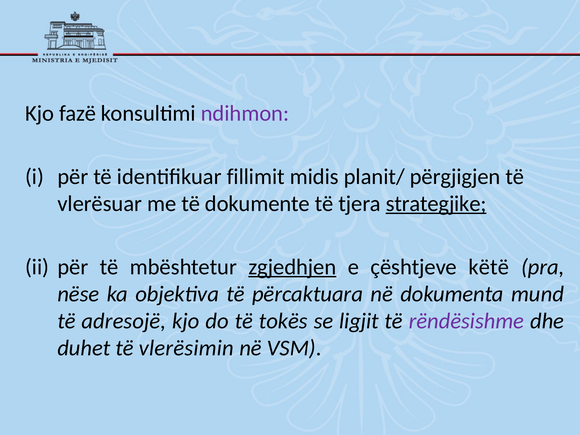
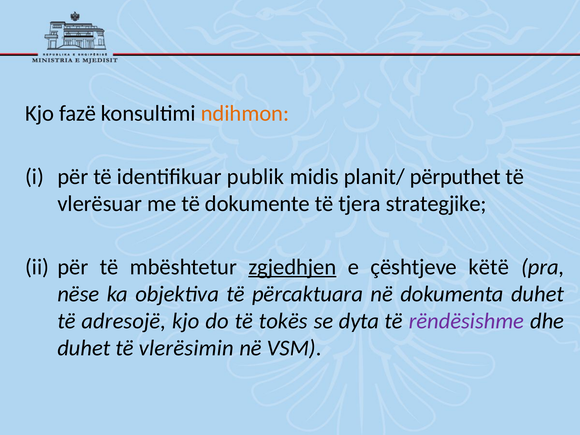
ndihmon colour: purple -> orange
fillimit: fillimit -> publik
përgjigjen: përgjigjen -> përputhet
strategjike underline: present -> none
dokumenta mund: mund -> duhet
ligjit: ligjit -> dyta
